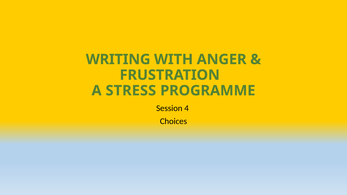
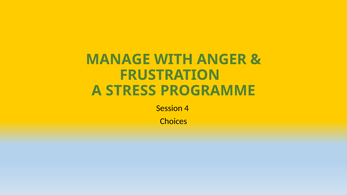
WRITING: WRITING -> MANAGE
